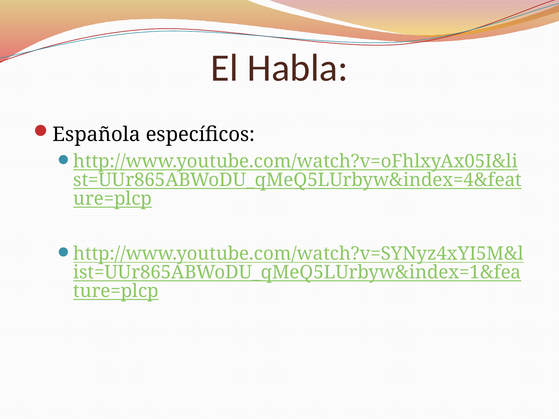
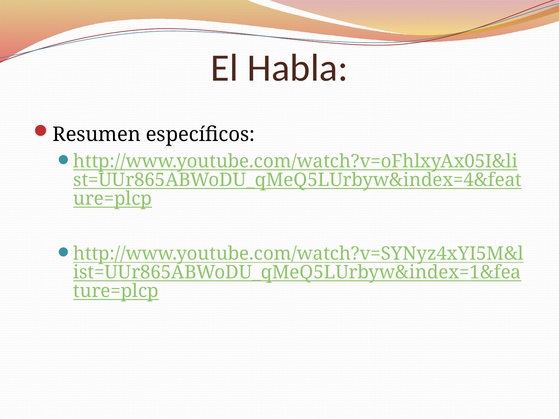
Española: Española -> Resumen
